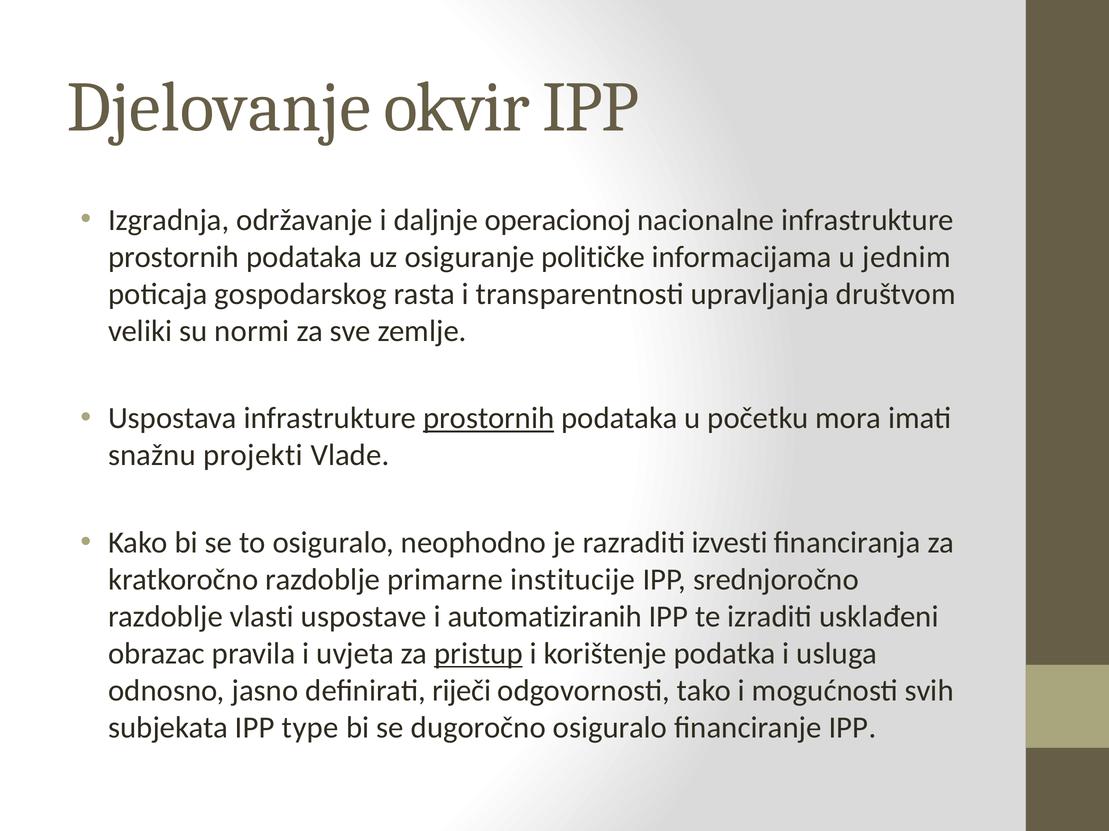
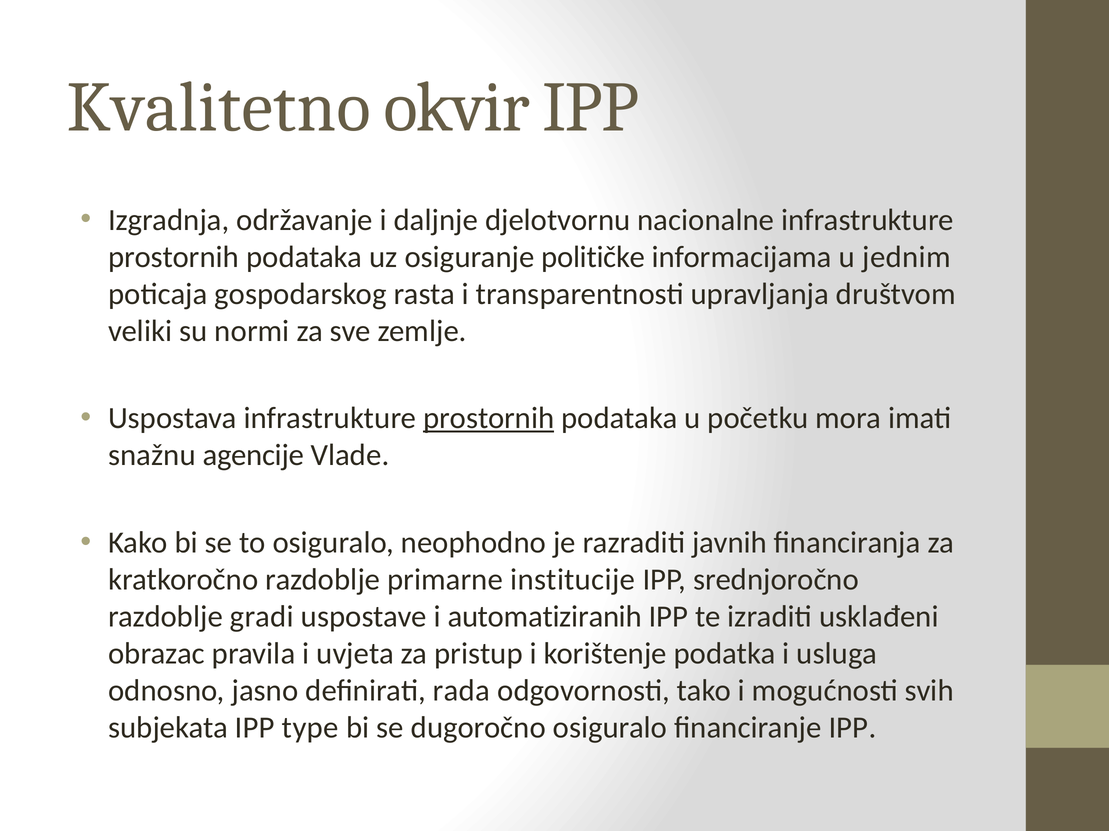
Djelovanje: Djelovanje -> Kvalitetno
operacionoj: operacionoj -> djelotvornu
projekti: projekti -> agencije
izvesti: izvesti -> javnih
vlasti: vlasti -> gradi
pristup underline: present -> none
riječi: riječi -> rada
